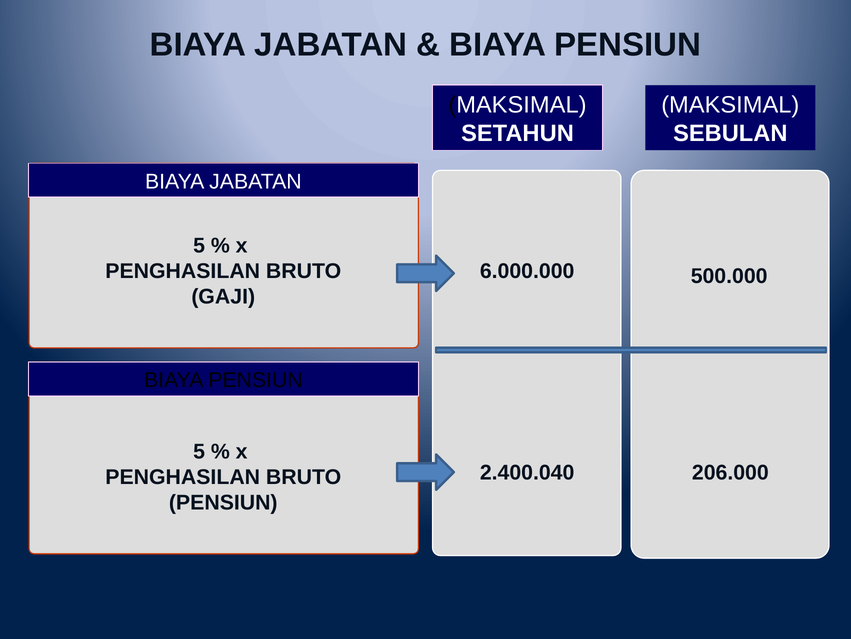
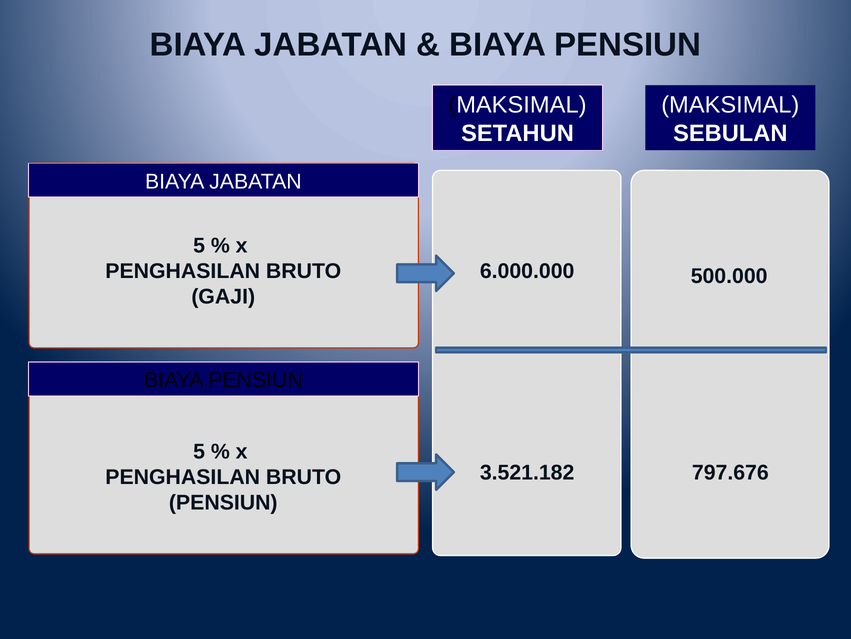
2.400.040: 2.400.040 -> 3.521.182
206.000: 206.000 -> 797.676
